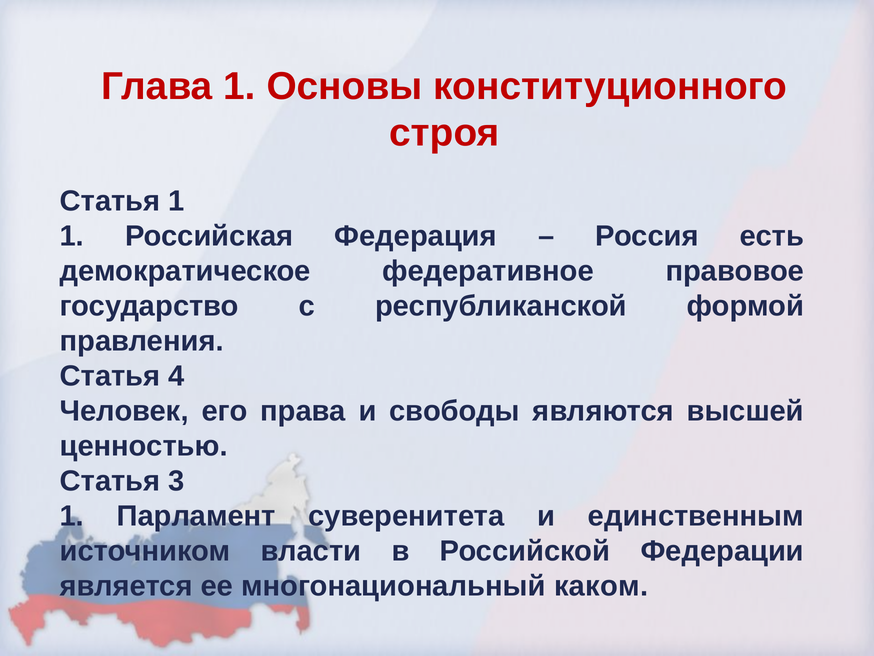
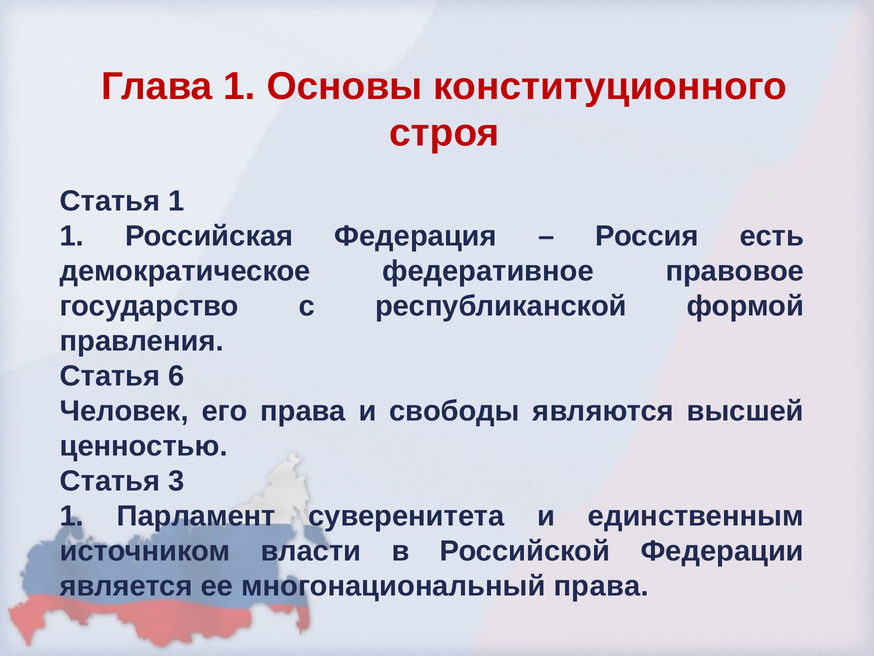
4: 4 -> 6
многонациональный каком: каком -> права
